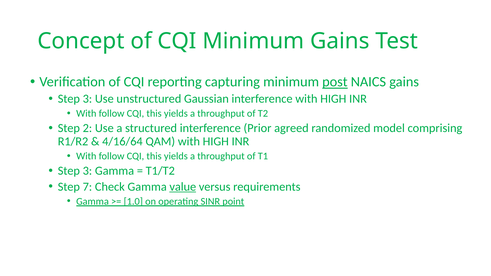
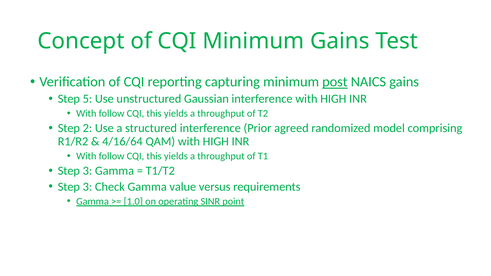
3 at (87, 99): 3 -> 5
7 at (87, 187): 7 -> 3
value underline: present -> none
